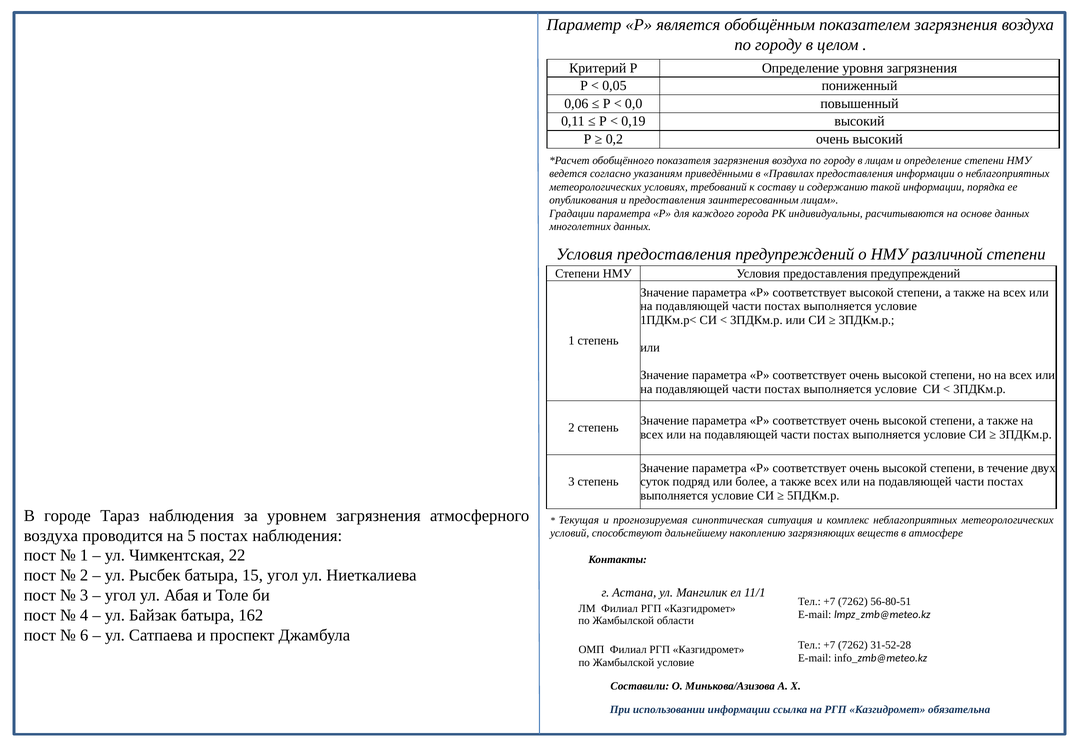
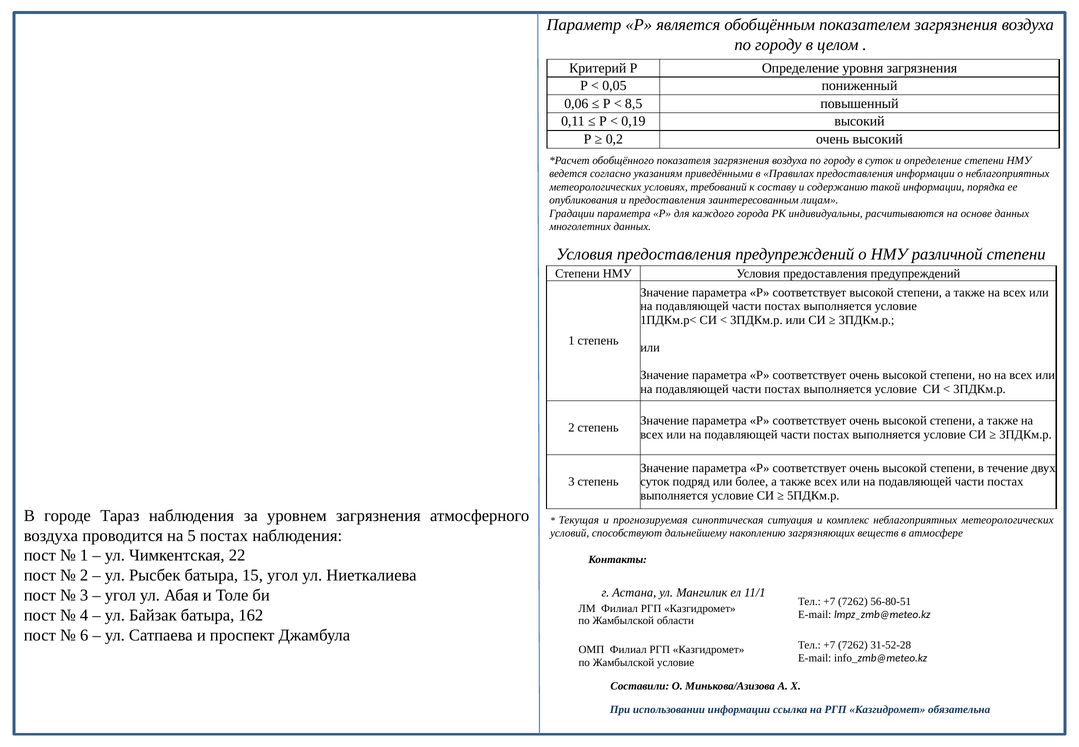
0,0: 0,0 -> 8,5
в лицам: лицам -> суток
